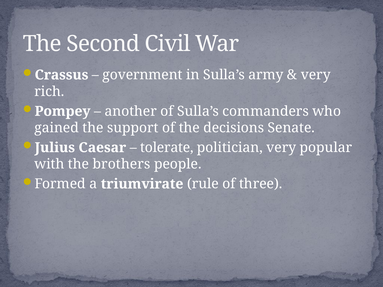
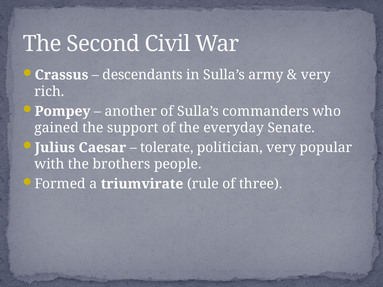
government: government -> descendants
decisions: decisions -> everyday
